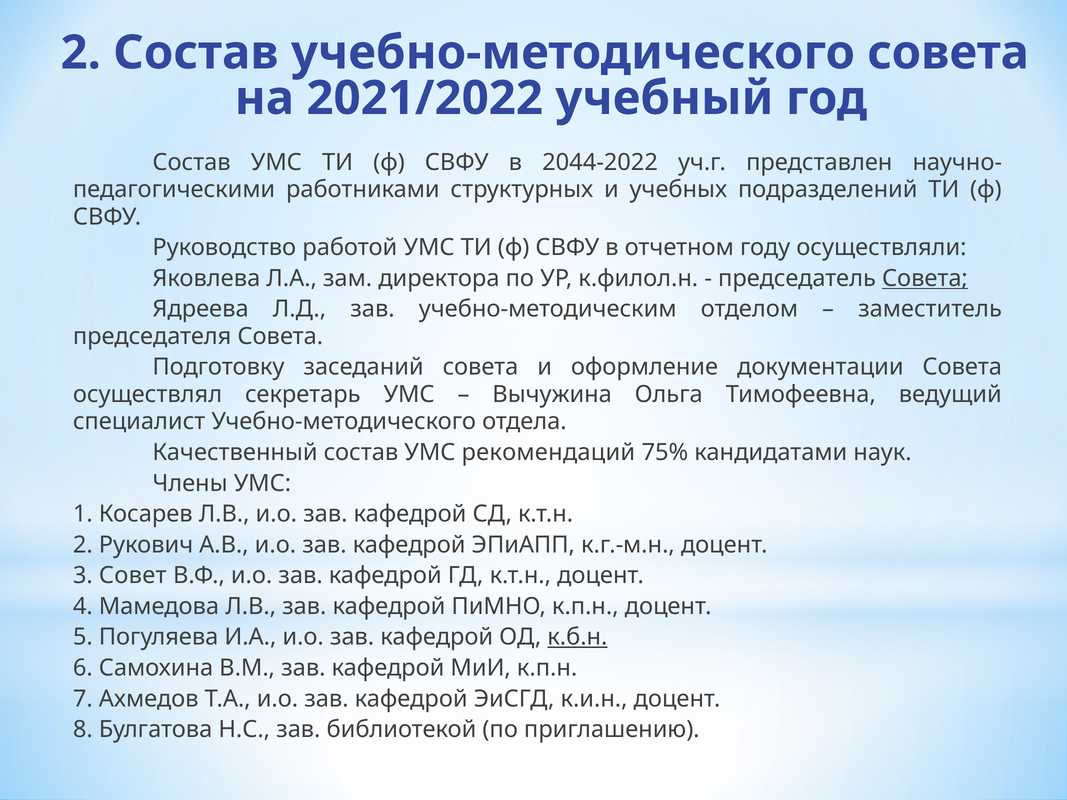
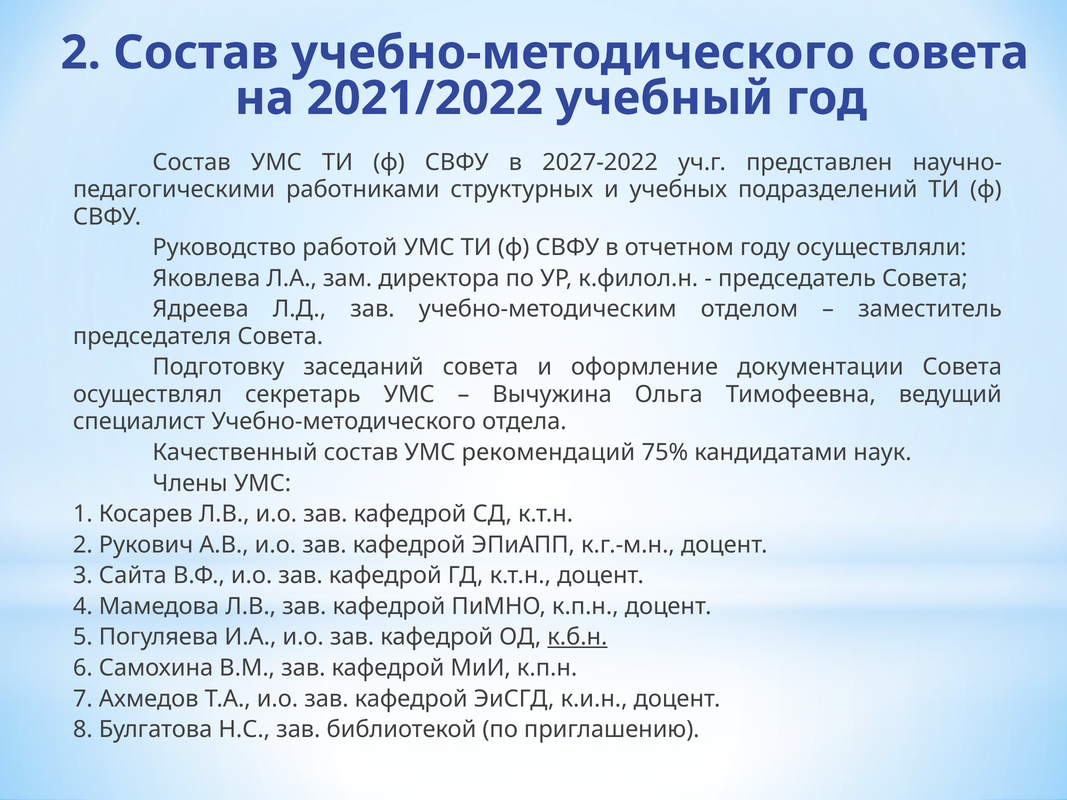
2044-2022: 2044-2022 -> 2027-2022
Совета at (925, 278) underline: present -> none
Совет: Совет -> Сайта
